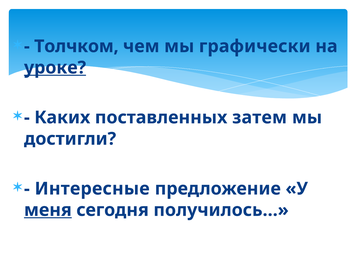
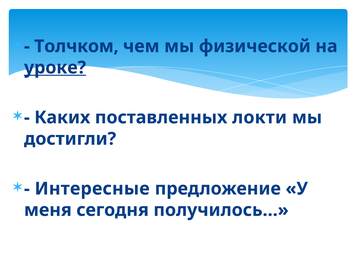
графически: графически -> физической
затем: затем -> локти
меня underline: present -> none
